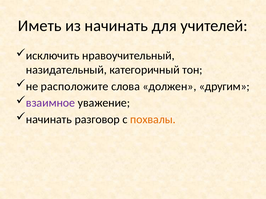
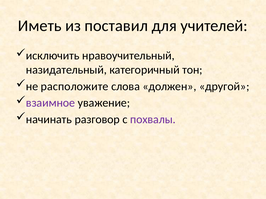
из начинать: начинать -> поставил
другим: другим -> другой
похвалы colour: orange -> purple
